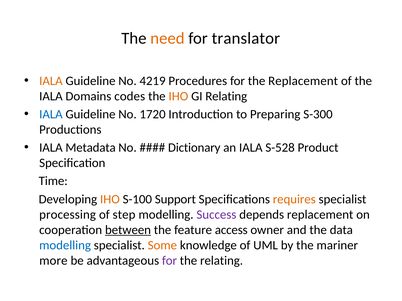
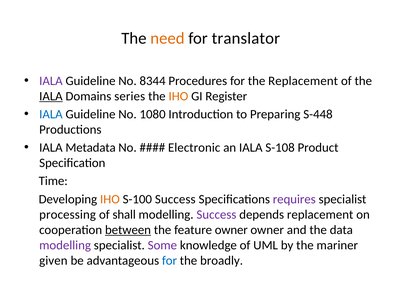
IALA at (51, 81) colour: orange -> purple
4219: 4219 -> 8344
IALA at (51, 96) underline: none -> present
codes: codes -> series
GI Relating: Relating -> Register
1720: 1720 -> 1080
S-300: S-300 -> S-448
Dictionary: Dictionary -> Electronic
S-528: S-528 -> S-108
S-100 Support: Support -> Success
requires colour: orange -> purple
step: step -> shall
feature access: access -> owner
modelling at (65, 246) colour: blue -> purple
Some colour: orange -> purple
more: more -> given
for at (169, 261) colour: purple -> blue
the relating: relating -> broadly
